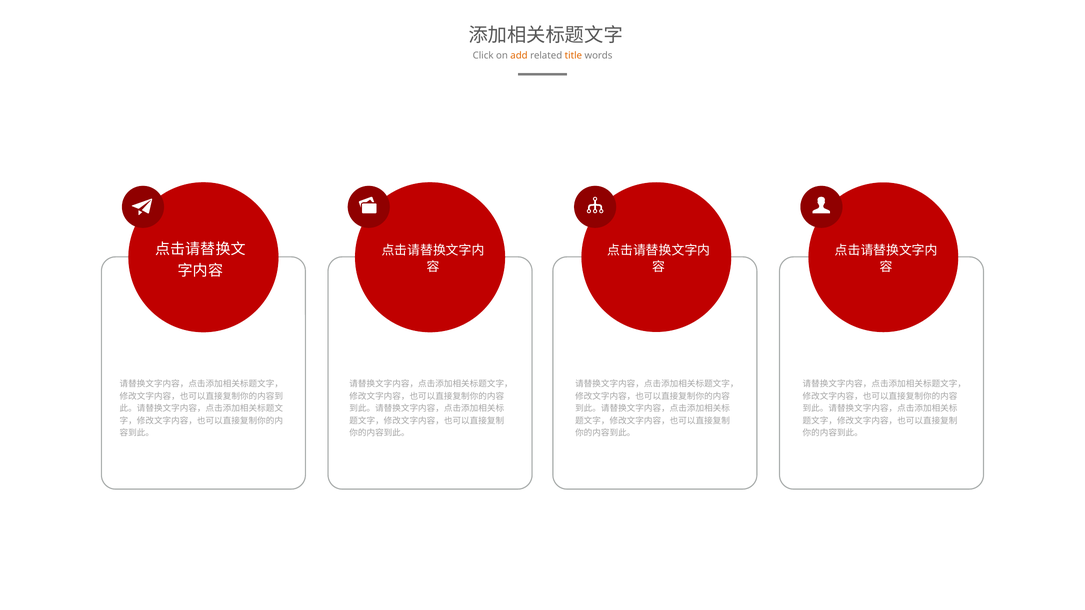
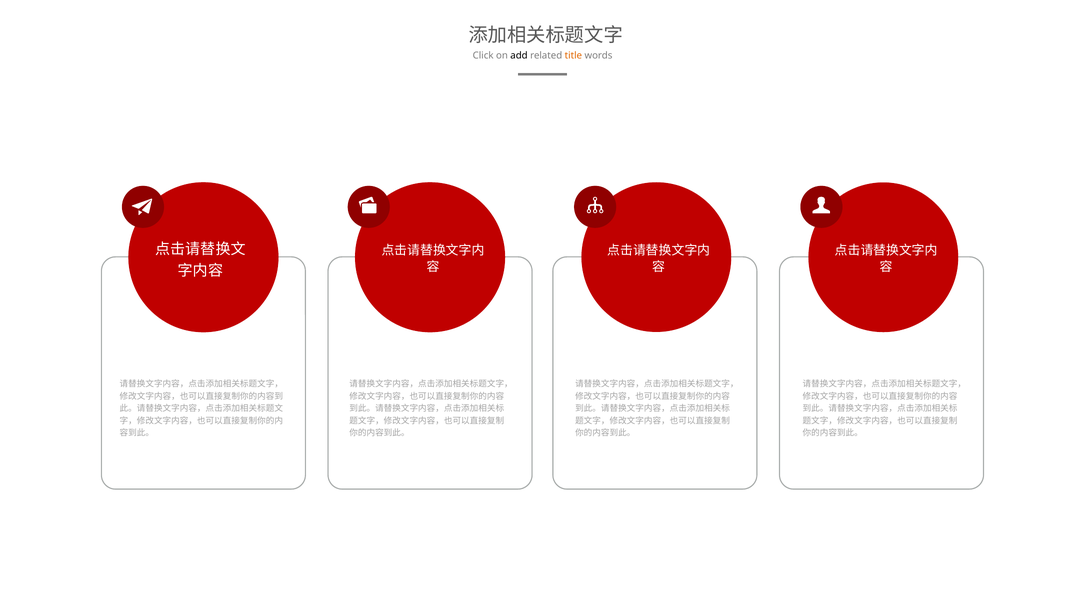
add colour: orange -> black
